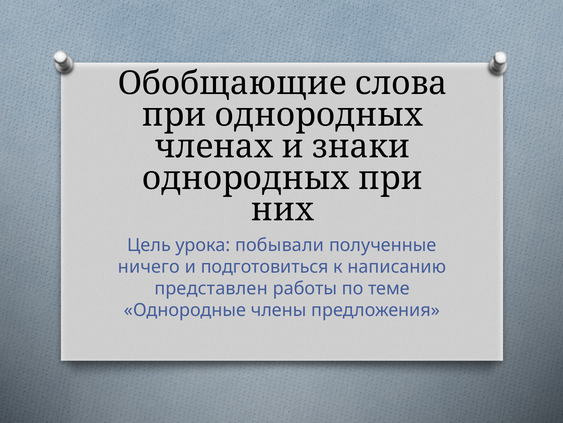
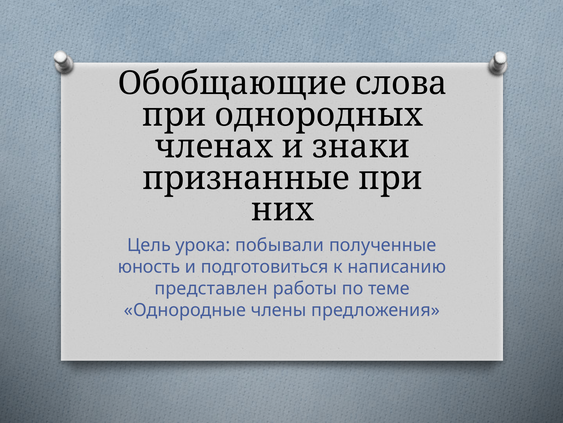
однородных at (246, 178): однородных -> признанные
ничего: ничего -> юность
